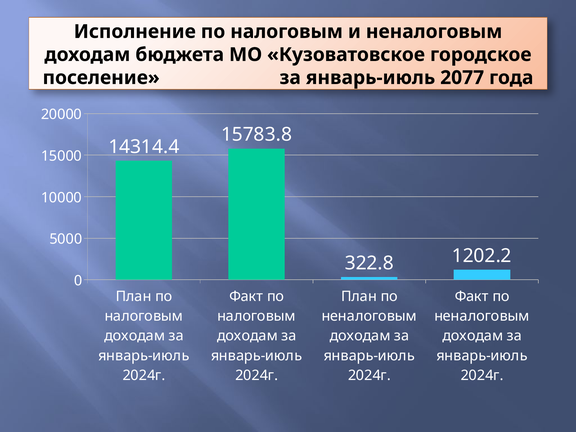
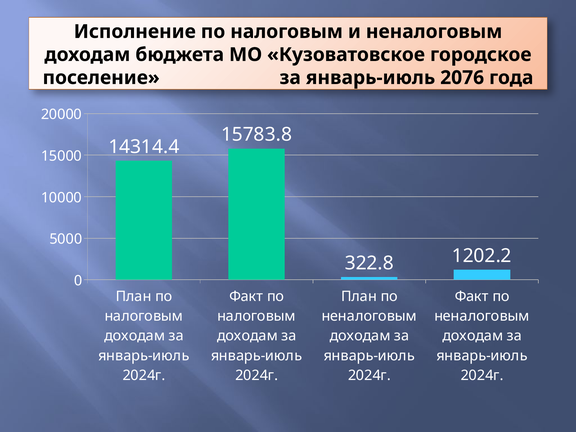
2077: 2077 -> 2076
